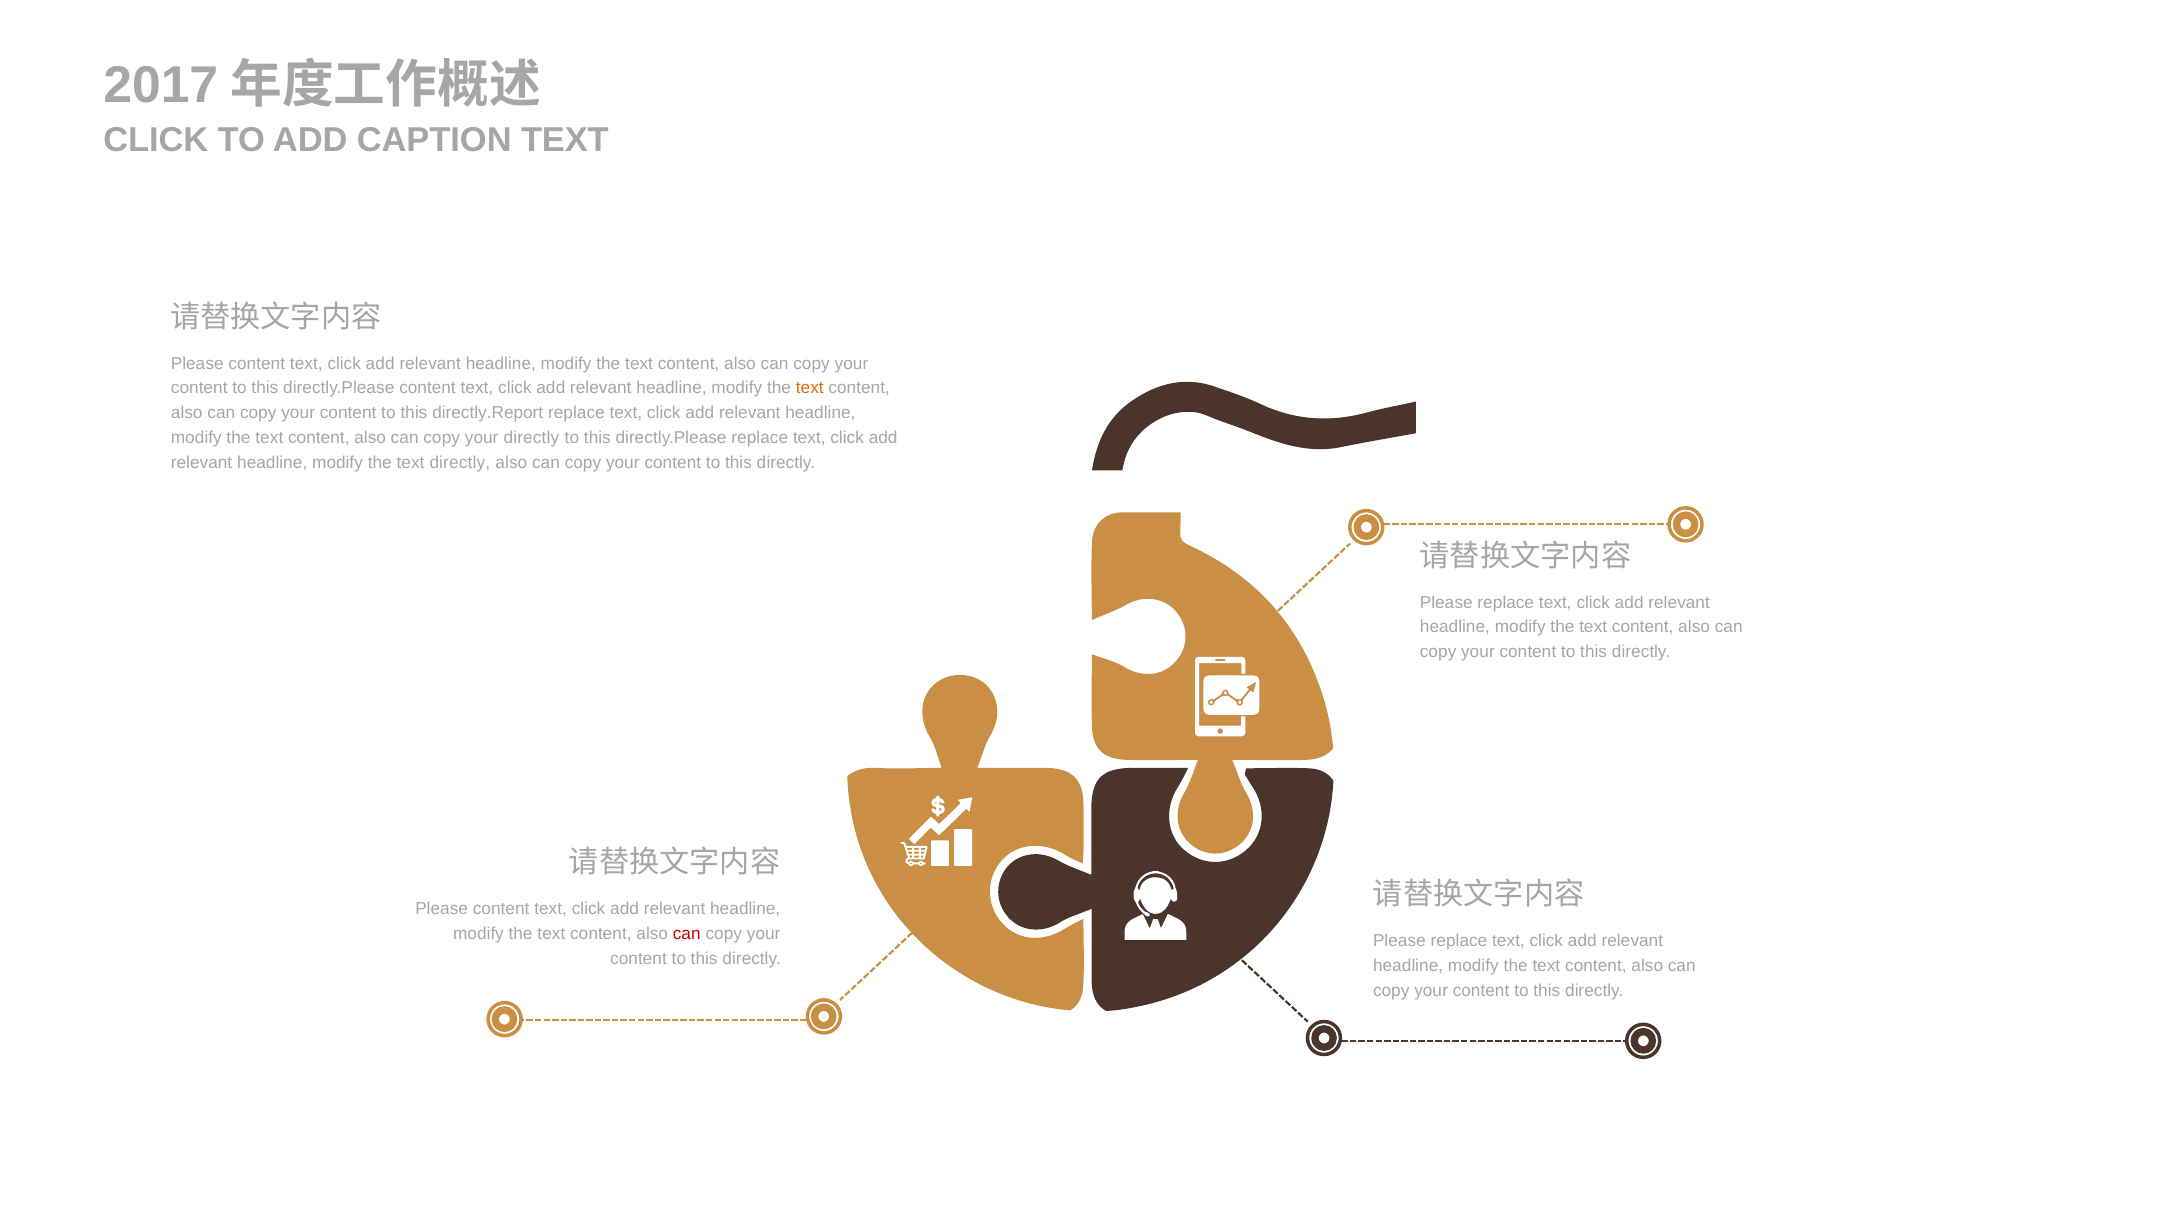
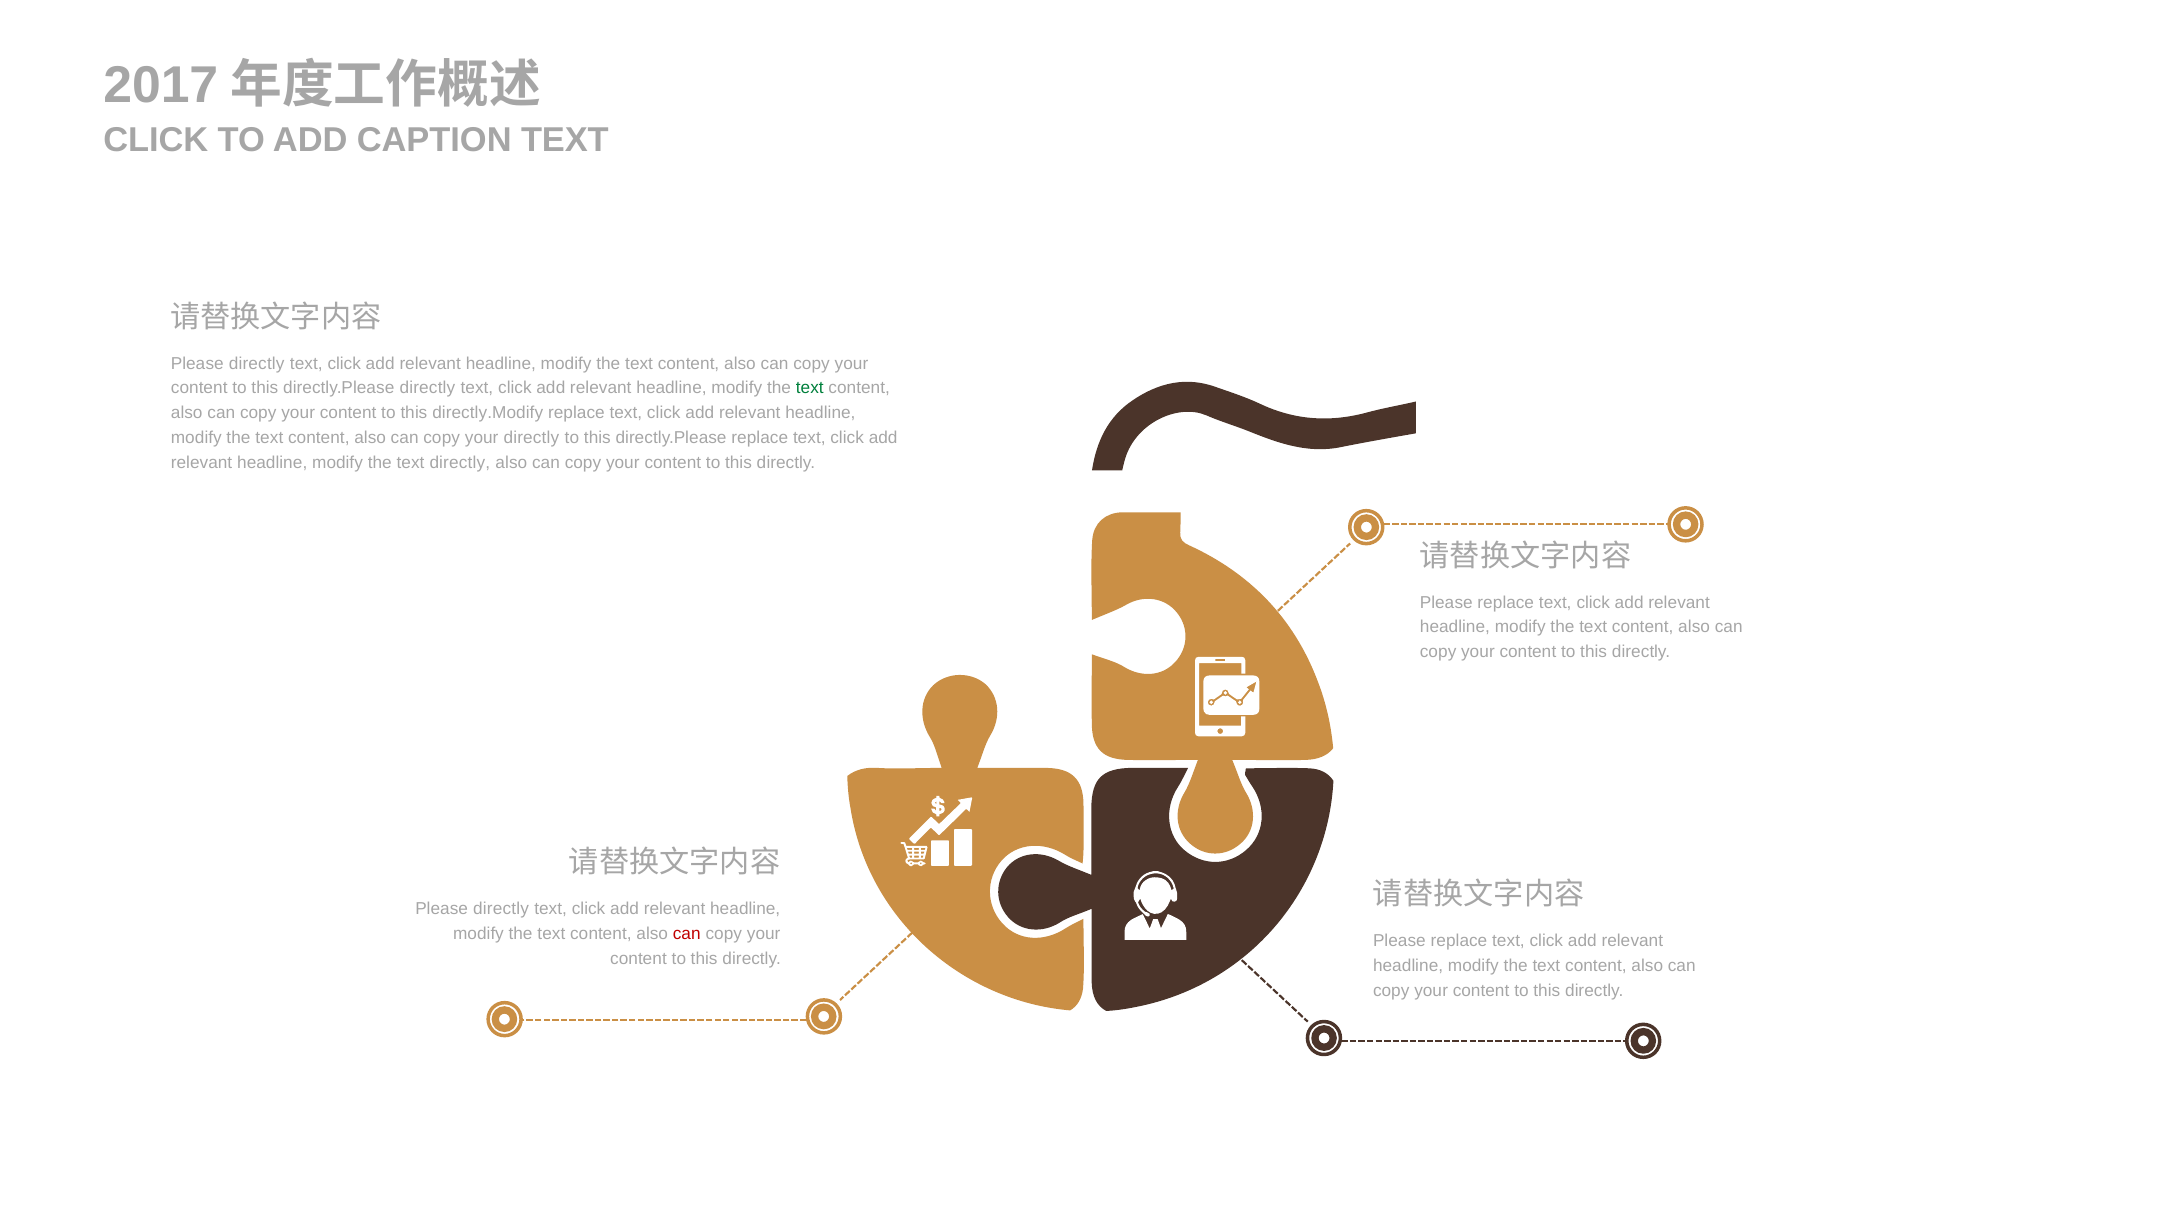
content at (257, 363): content -> directly
directly.Please content: content -> directly
text at (810, 388) colour: orange -> green
directly.Report: directly.Report -> directly.Modify
content at (501, 909): content -> directly
